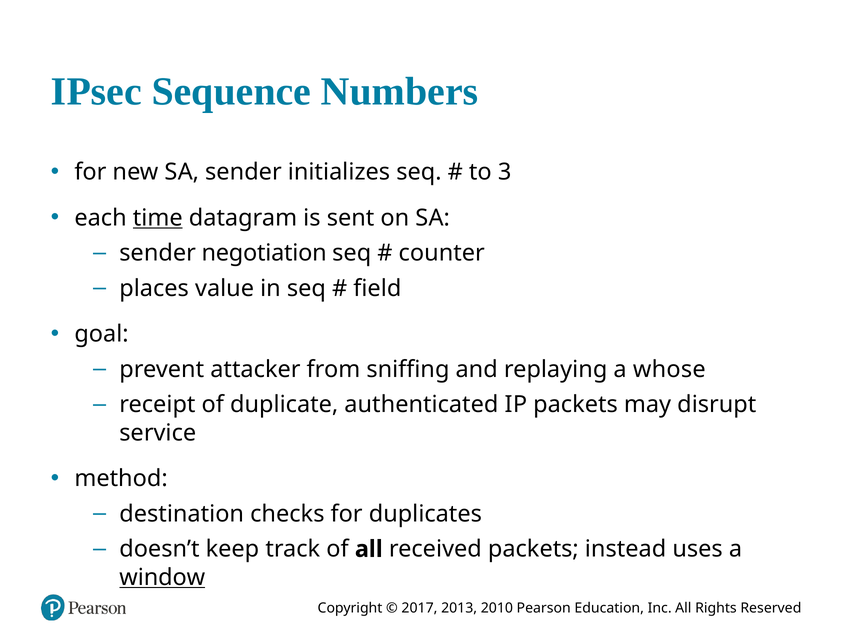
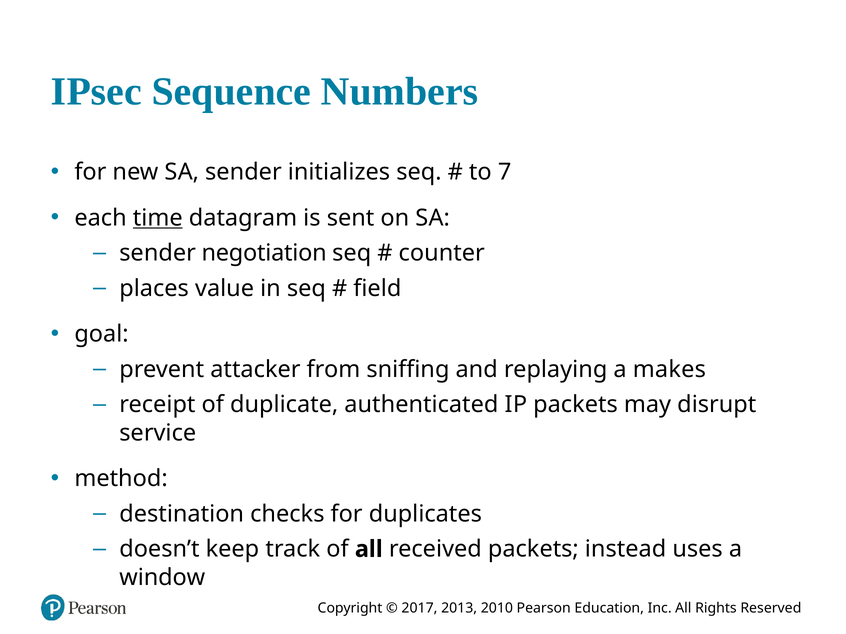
3: 3 -> 7
whose: whose -> makes
window underline: present -> none
